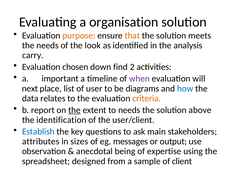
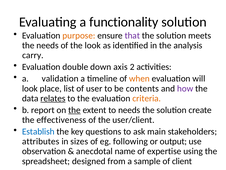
organisation: organisation -> functionality
that colour: orange -> purple
chosen: chosen -> double
find: find -> axis
important: important -> validation
when colour: purple -> orange
next at (30, 88): next -> look
diagrams: diagrams -> contents
how colour: blue -> purple
relates underline: none -> present
above: above -> create
identification: identification -> effectiveness
messages: messages -> following
being: being -> name
